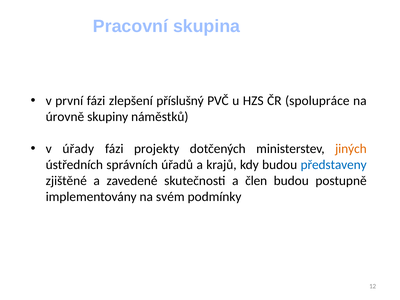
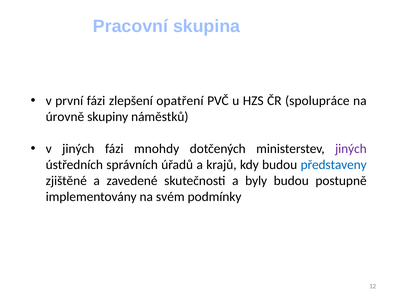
příslušný: příslušný -> opatření
v úřady: úřady -> jiných
projekty: projekty -> mnohdy
jiných at (351, 149) colour: orange -> purple
člen: člen -> byly
